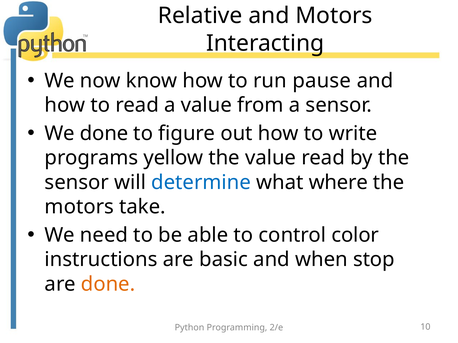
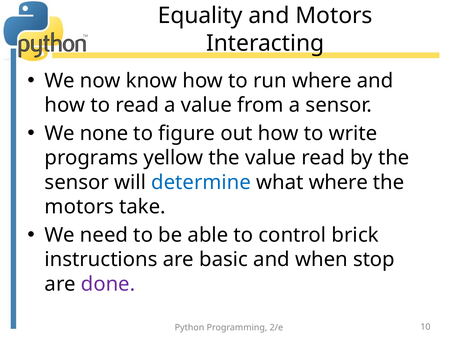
Relative: Relative -> Equality
run pause: pause -> where
We done: done -> none
color: color -> brick
done at (108, 284) colour: orange -> purple
